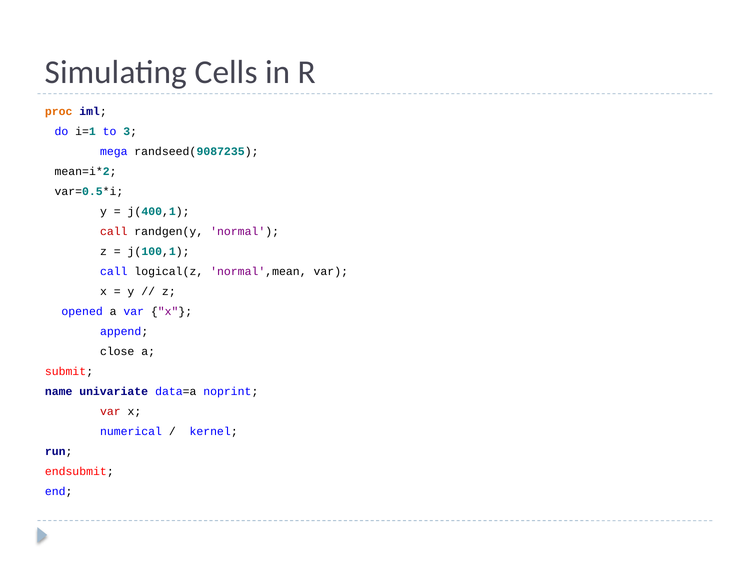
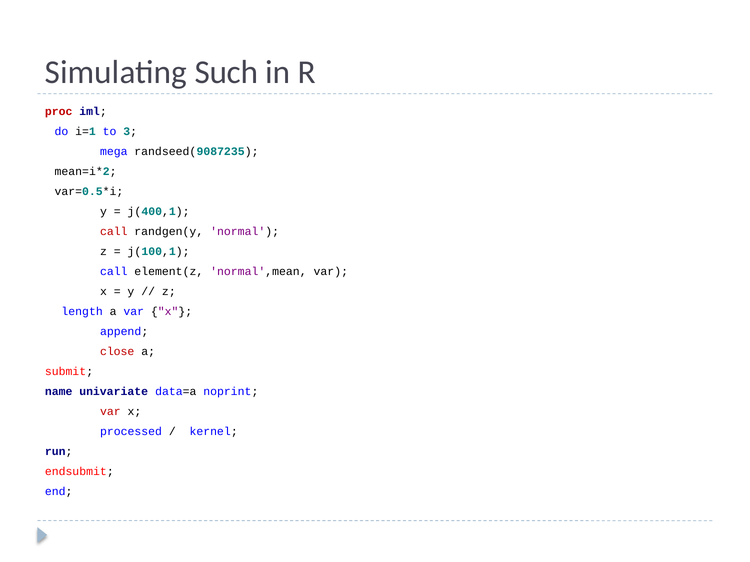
Cells: Cells -> Such
proc colour: orange -> red
logical(z: logical(z -> element(z
opened: opened -> length
close colour: black -> red
numerical: numerical -> processed
